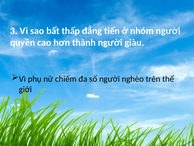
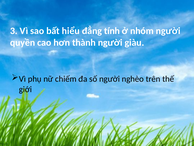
thấp: thấp -> hiểu
tiến: tiến -> tính
